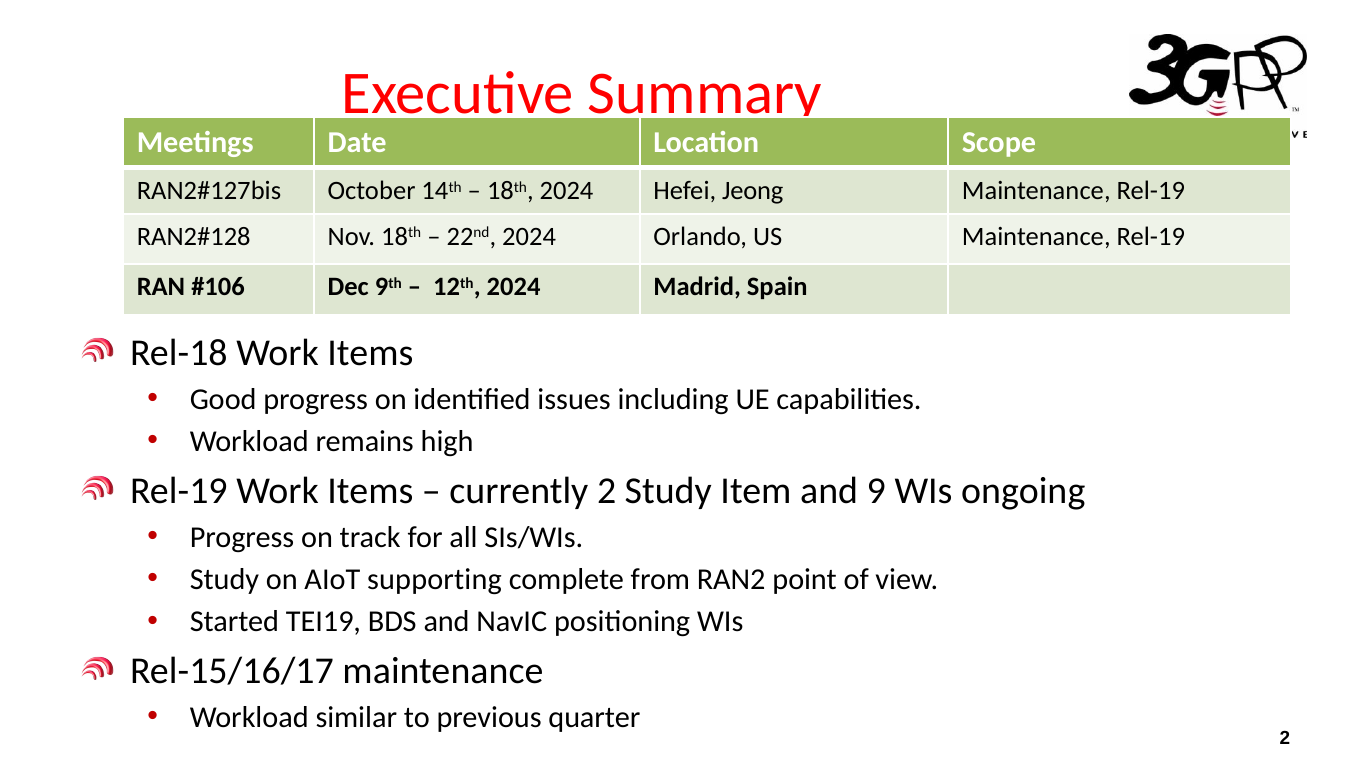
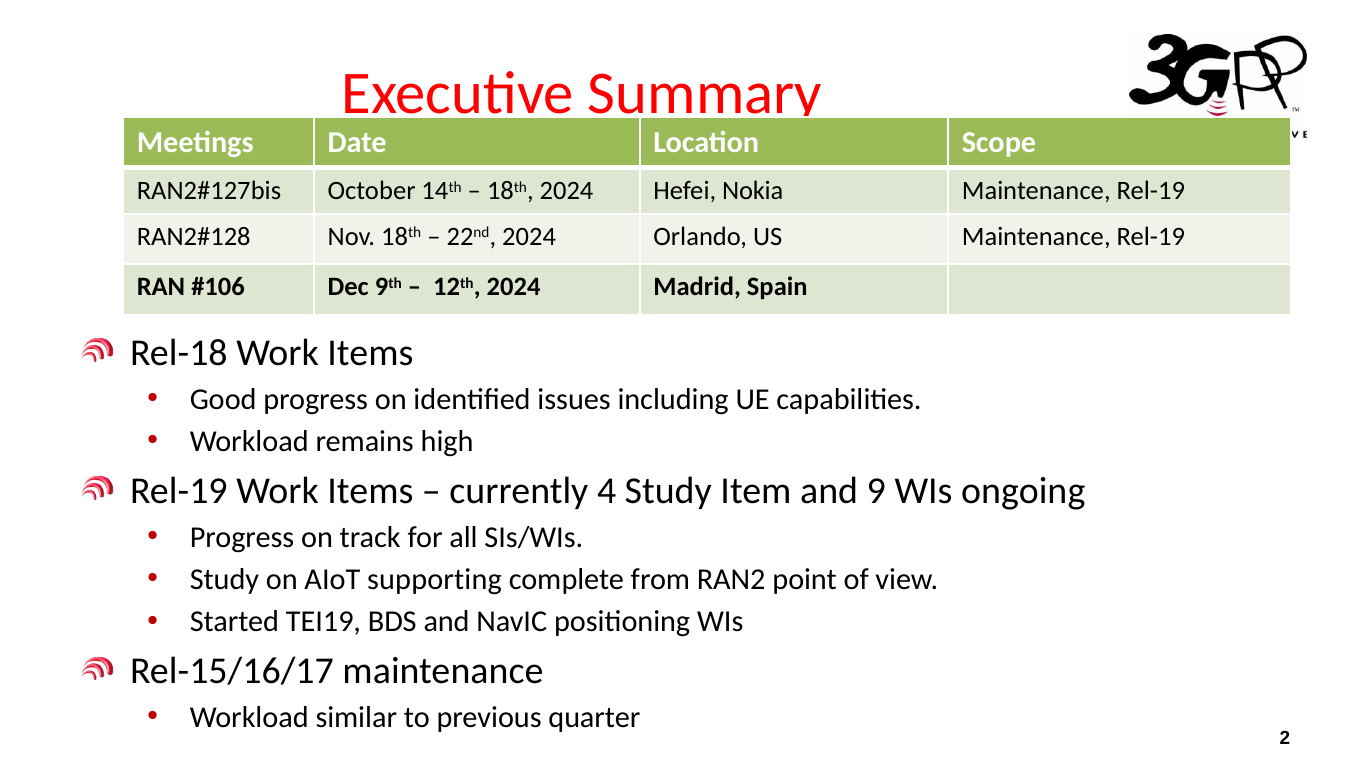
Jeong: Jeong -> Nokia
currently 2: 2 -> 4
